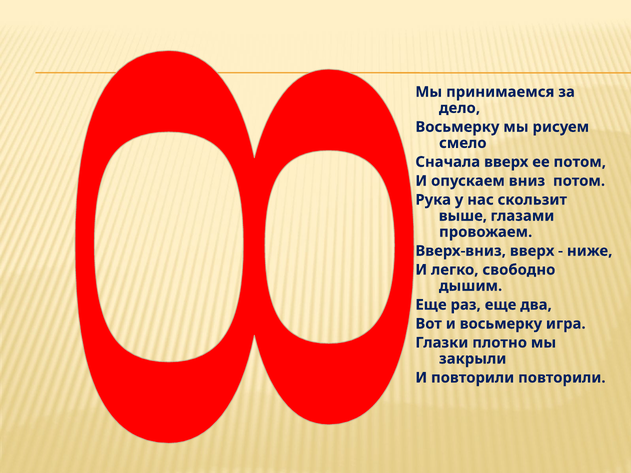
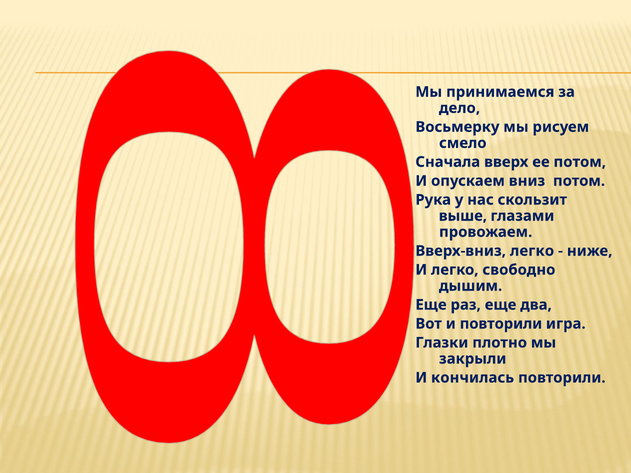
Вверх-вниз вверх: вверх -> легко
и восьмерку: восьмерку -> повторили
И повторили: повторили -> кончилась
